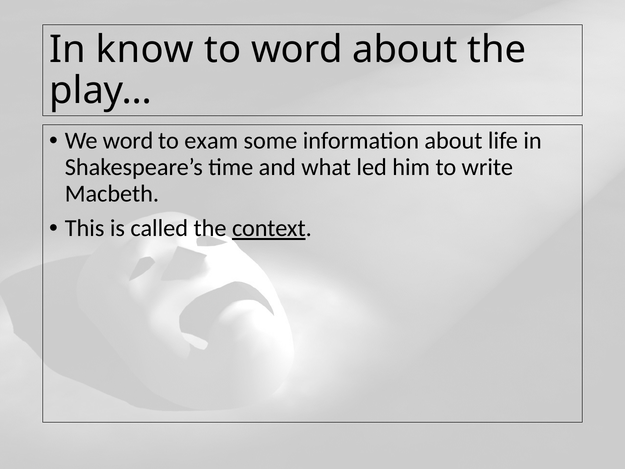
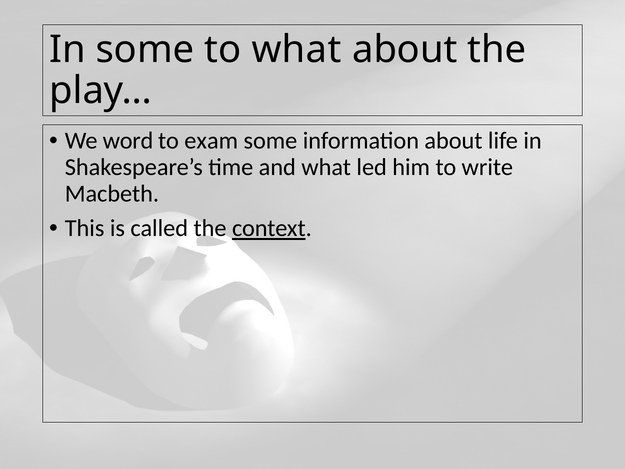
In know: know -> some
to word: word -> what
